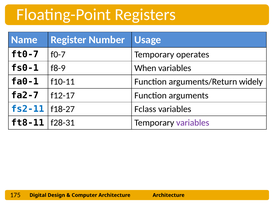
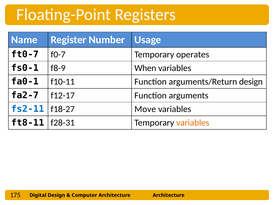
arguments/Return widely: widely -> design
Fclass: Fclass -> Move
variables at (193, 123) colour: purple -> orange
